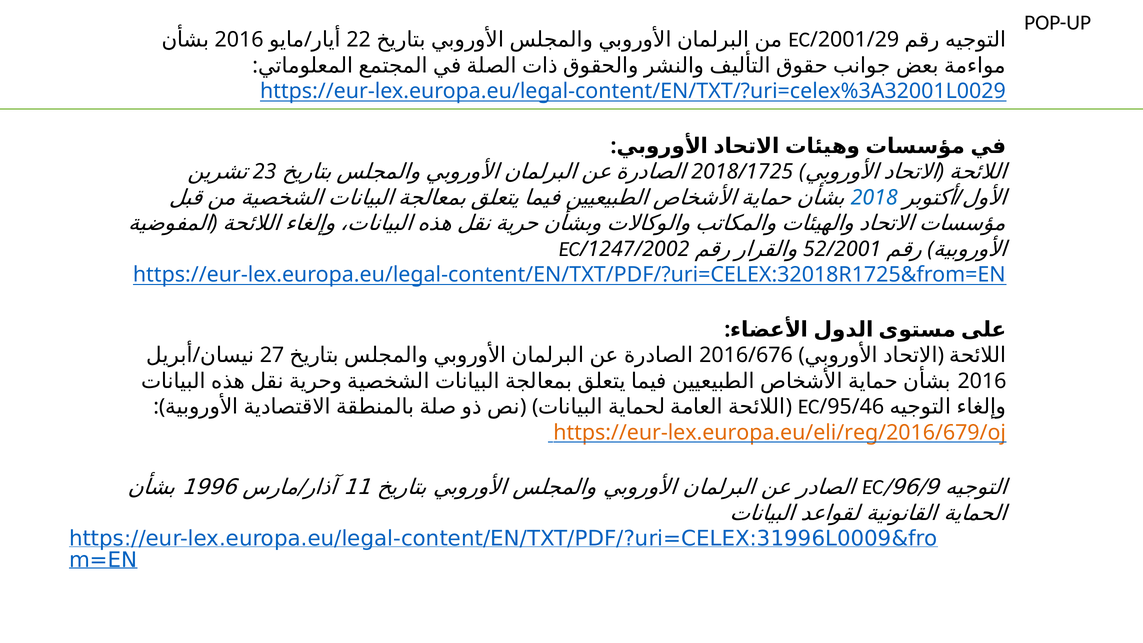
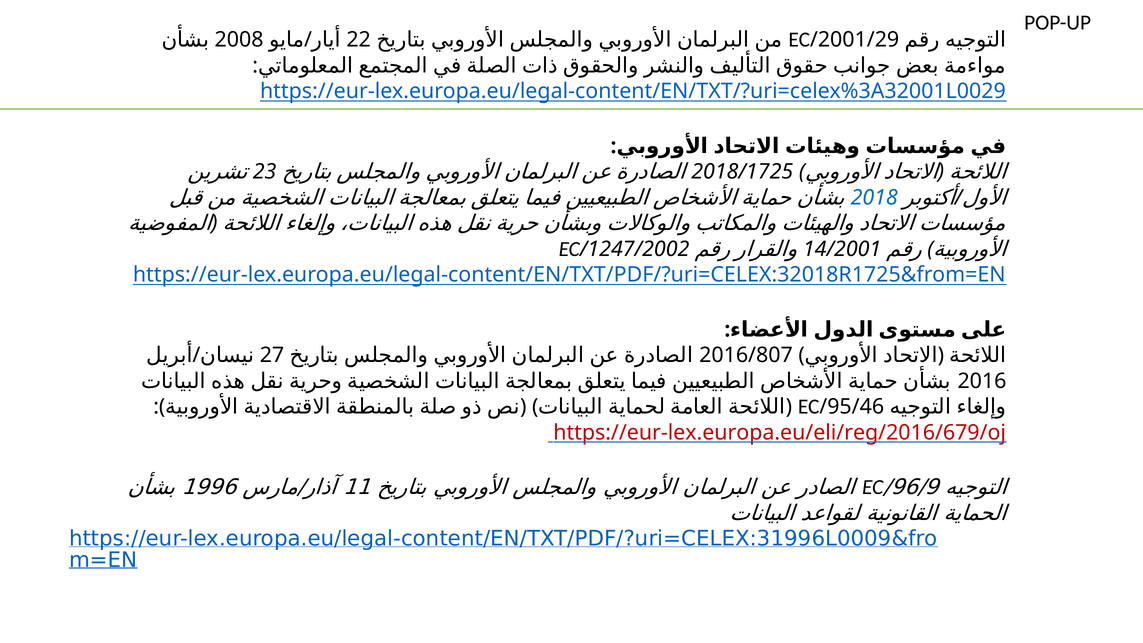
2016 at (239, 40): 2016 -> 2008
52/2001: 52/2001 -> 14/2001
2016/676: 2016/676 -> 2016/807
https://eur-lex.europa.eu/eli/reg/2016/679/oj colour: orange -> red
